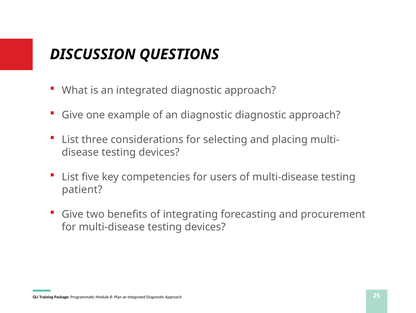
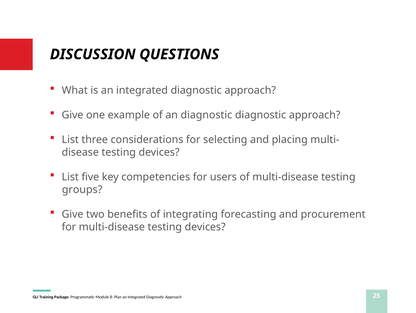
patient: patient -> groups
